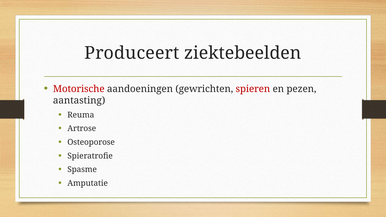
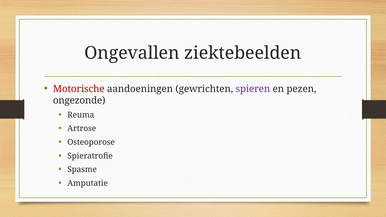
Produceert: Produceert -> Ongevallen
spieren colour: red -> purple
aantasting: aantasting -> ongezonde
